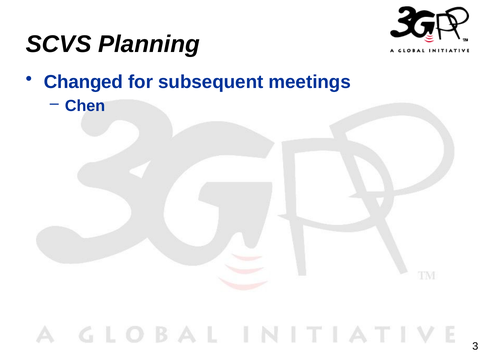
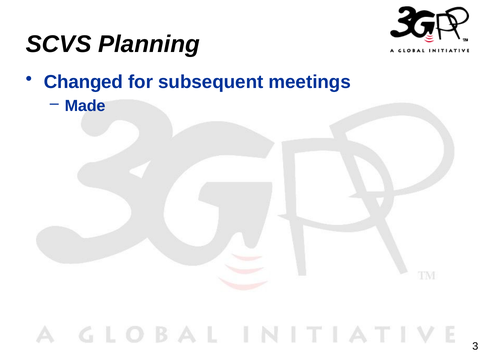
Chen: Chen -> Made
